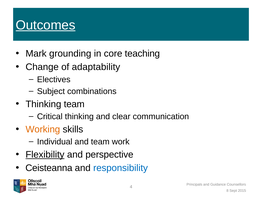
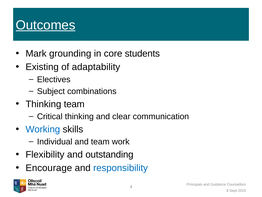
teaching: teaching -> students
Change: Change -> Existing
Working colour: orange -> blue
Flexibility underline: present -> none
perspective: perspective -> outstanding
Ceisteanna: Ceisteanna -> Encourage
